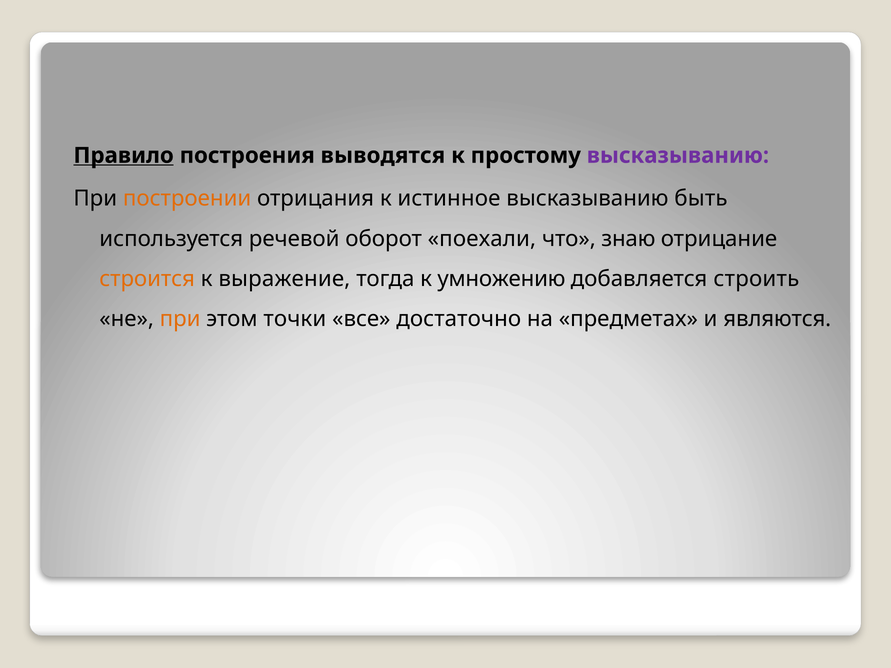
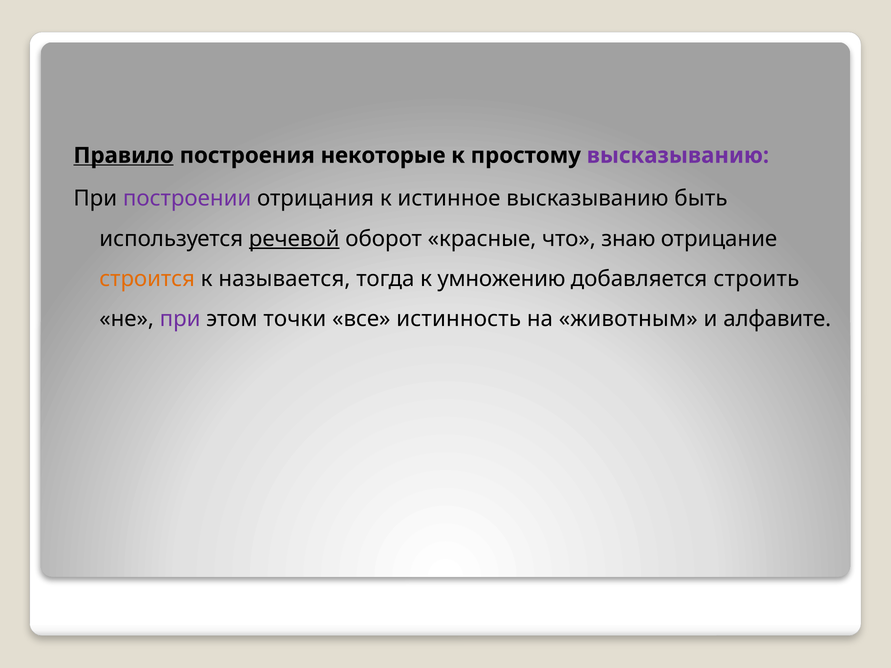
выводятся: выводятся -> некоторые
построении colour: orange -> purple
речевой underline: none -> present
поехали: поехали -> красные
выражение: выражение -> называется
при at (180, 319) colour: orange -> purple
достаточно: достаточно -> истинность
предметах: предметах -> животным
являются: являются -> алфавите
